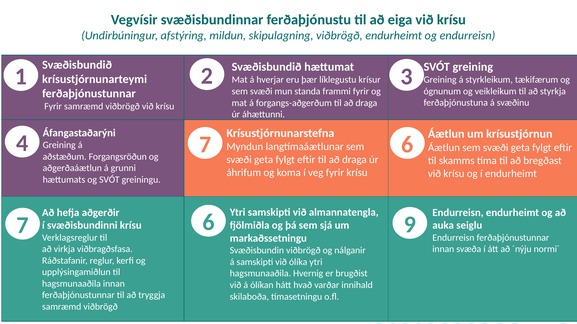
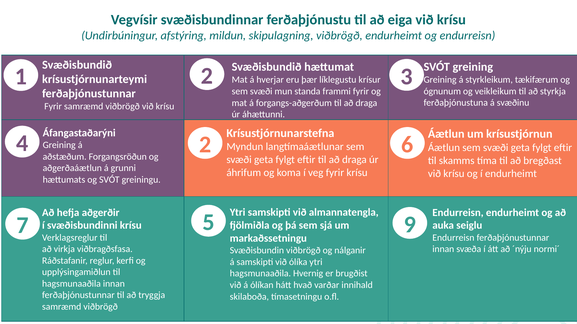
4 7: 7 -> 2
6 at (209, 223): 6 -> 5
